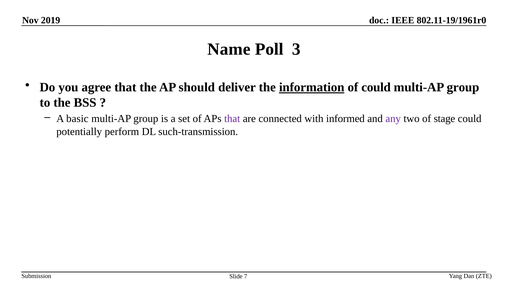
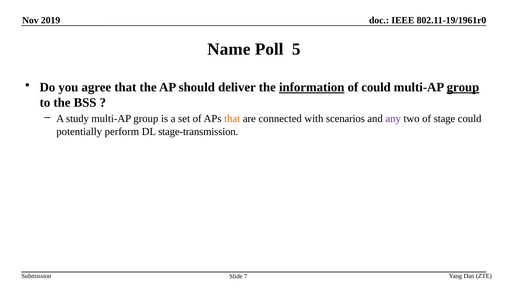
3: 3 -> 5
group at (463, 87) underline: none -> present
basic: basic -> study
that at (232, 119) colour: purple -> orange
informed: informed -> scenarios
such-transmission: such-transmission -> stage-transmission
